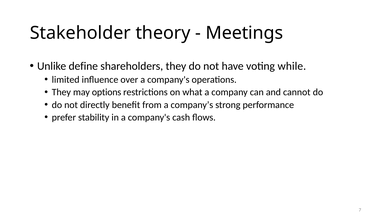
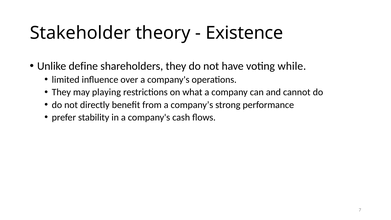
Meetings: Meetings -> Existence
options: options -> playing
